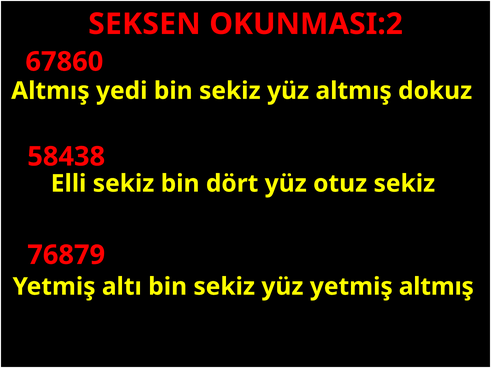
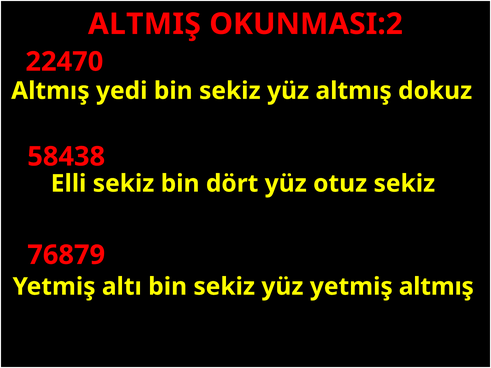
SEKSEN: SEKSEN -> ALTMIŞ
67860: 67860 -> 22470
